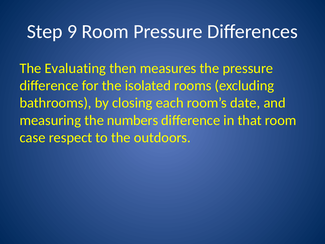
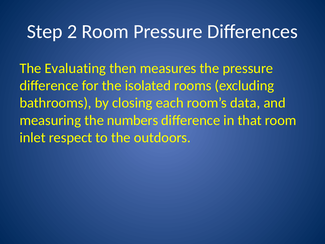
9: 9 -> 2
date: date -> data
case: case -> inlet
